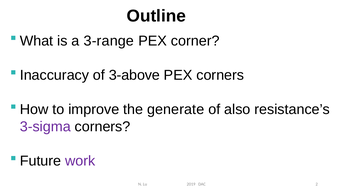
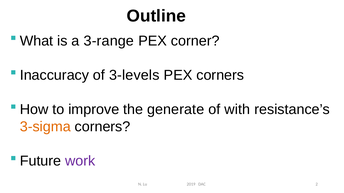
3-above: 3-above -> 3-levels
also: also -> with
3-sigma colour: purple -> orange
